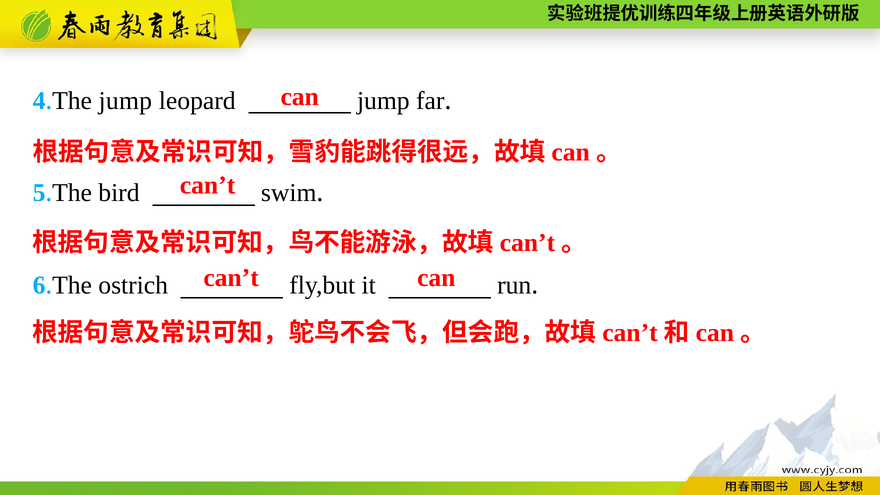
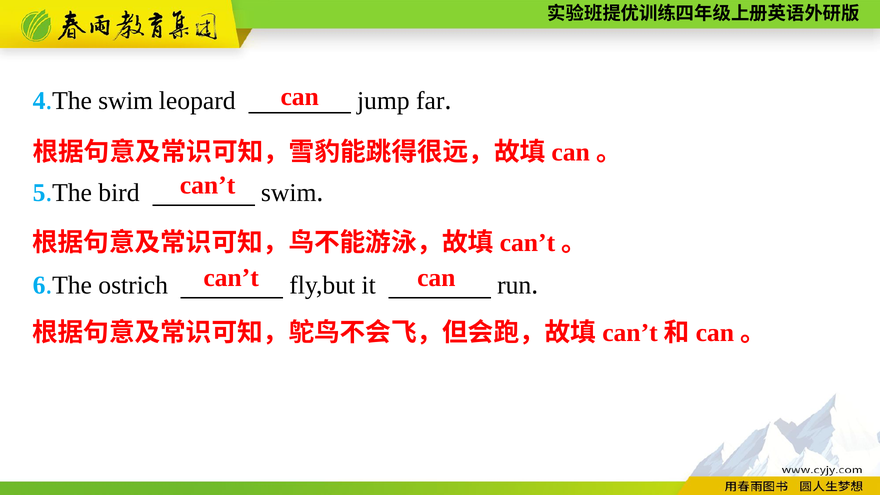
jump at (125, 101): jump -> swim
